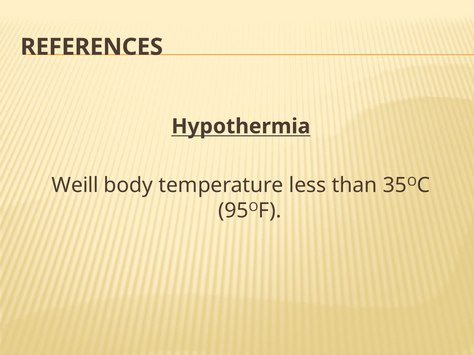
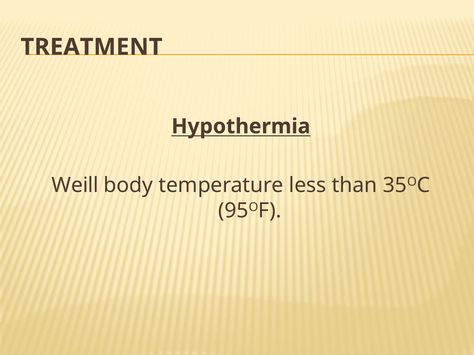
REFERENCES: REFERENCES -> TREATMENT
